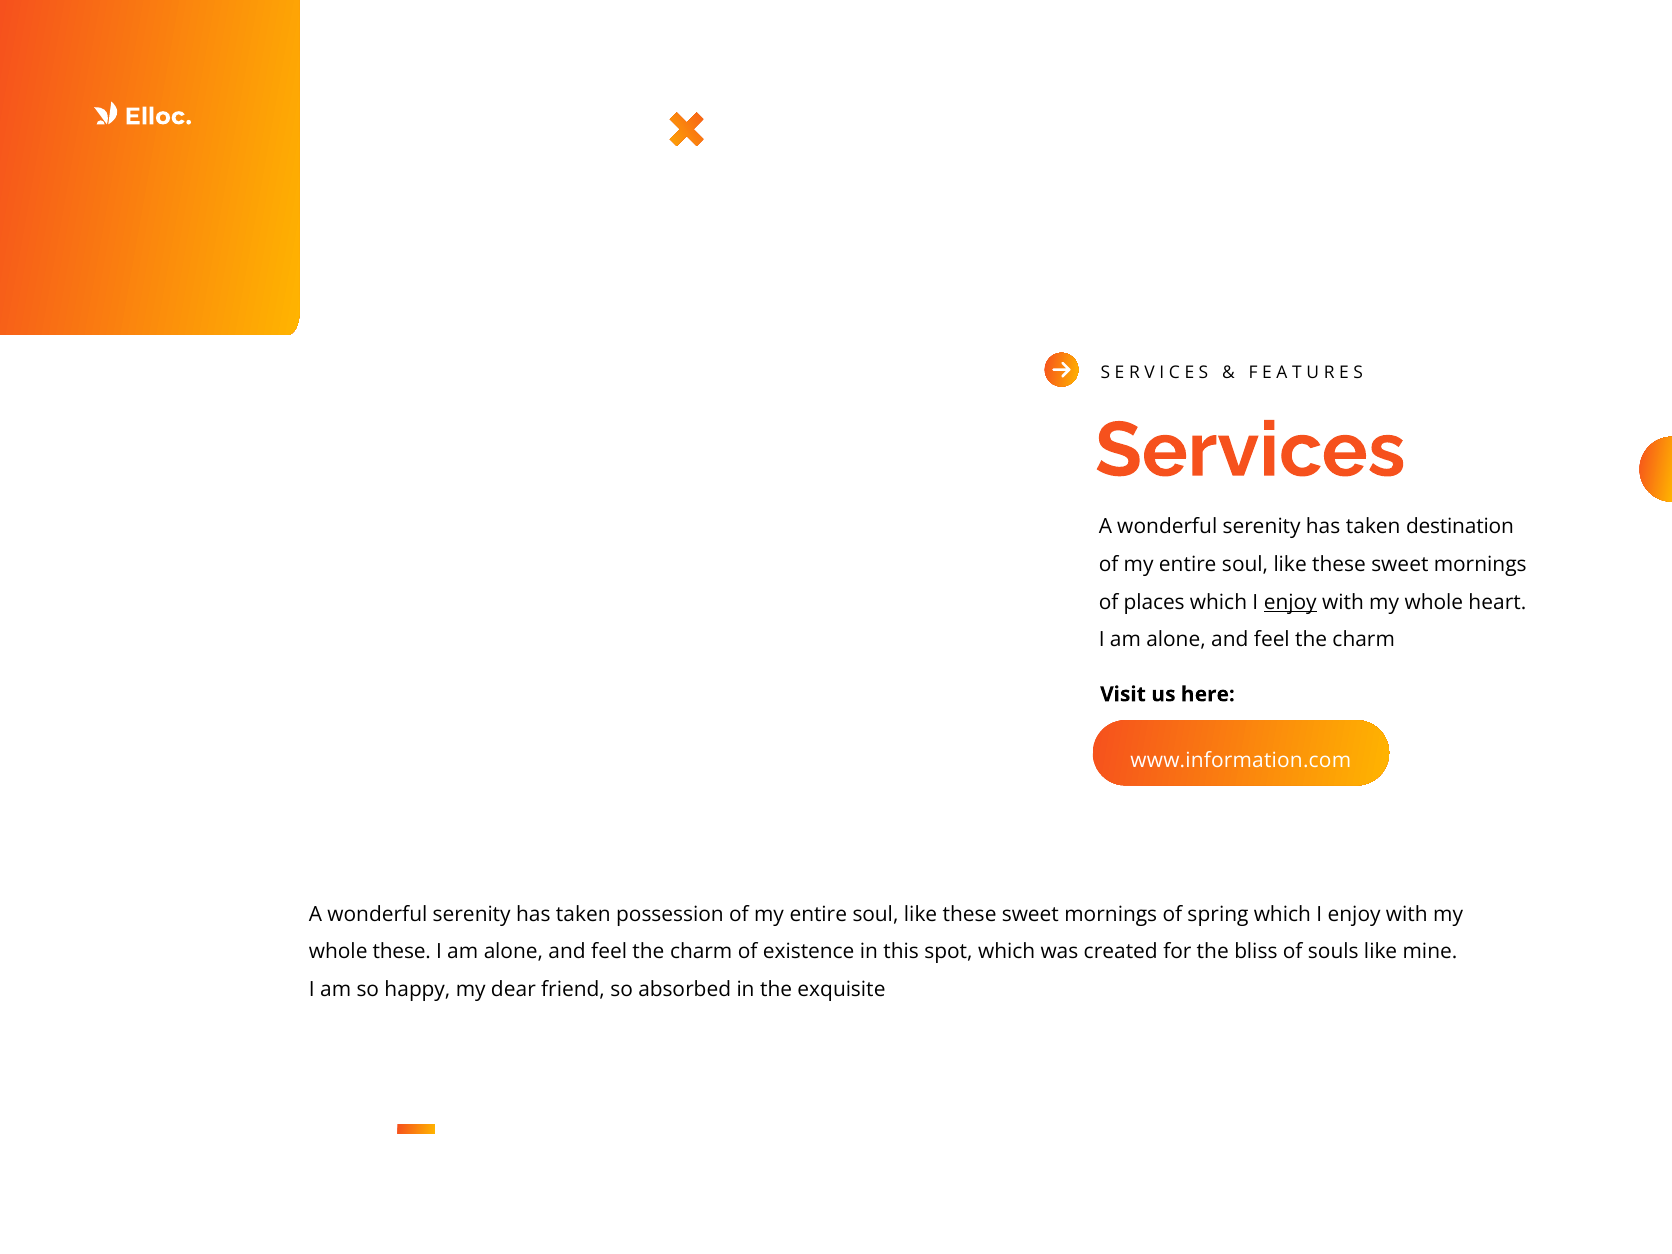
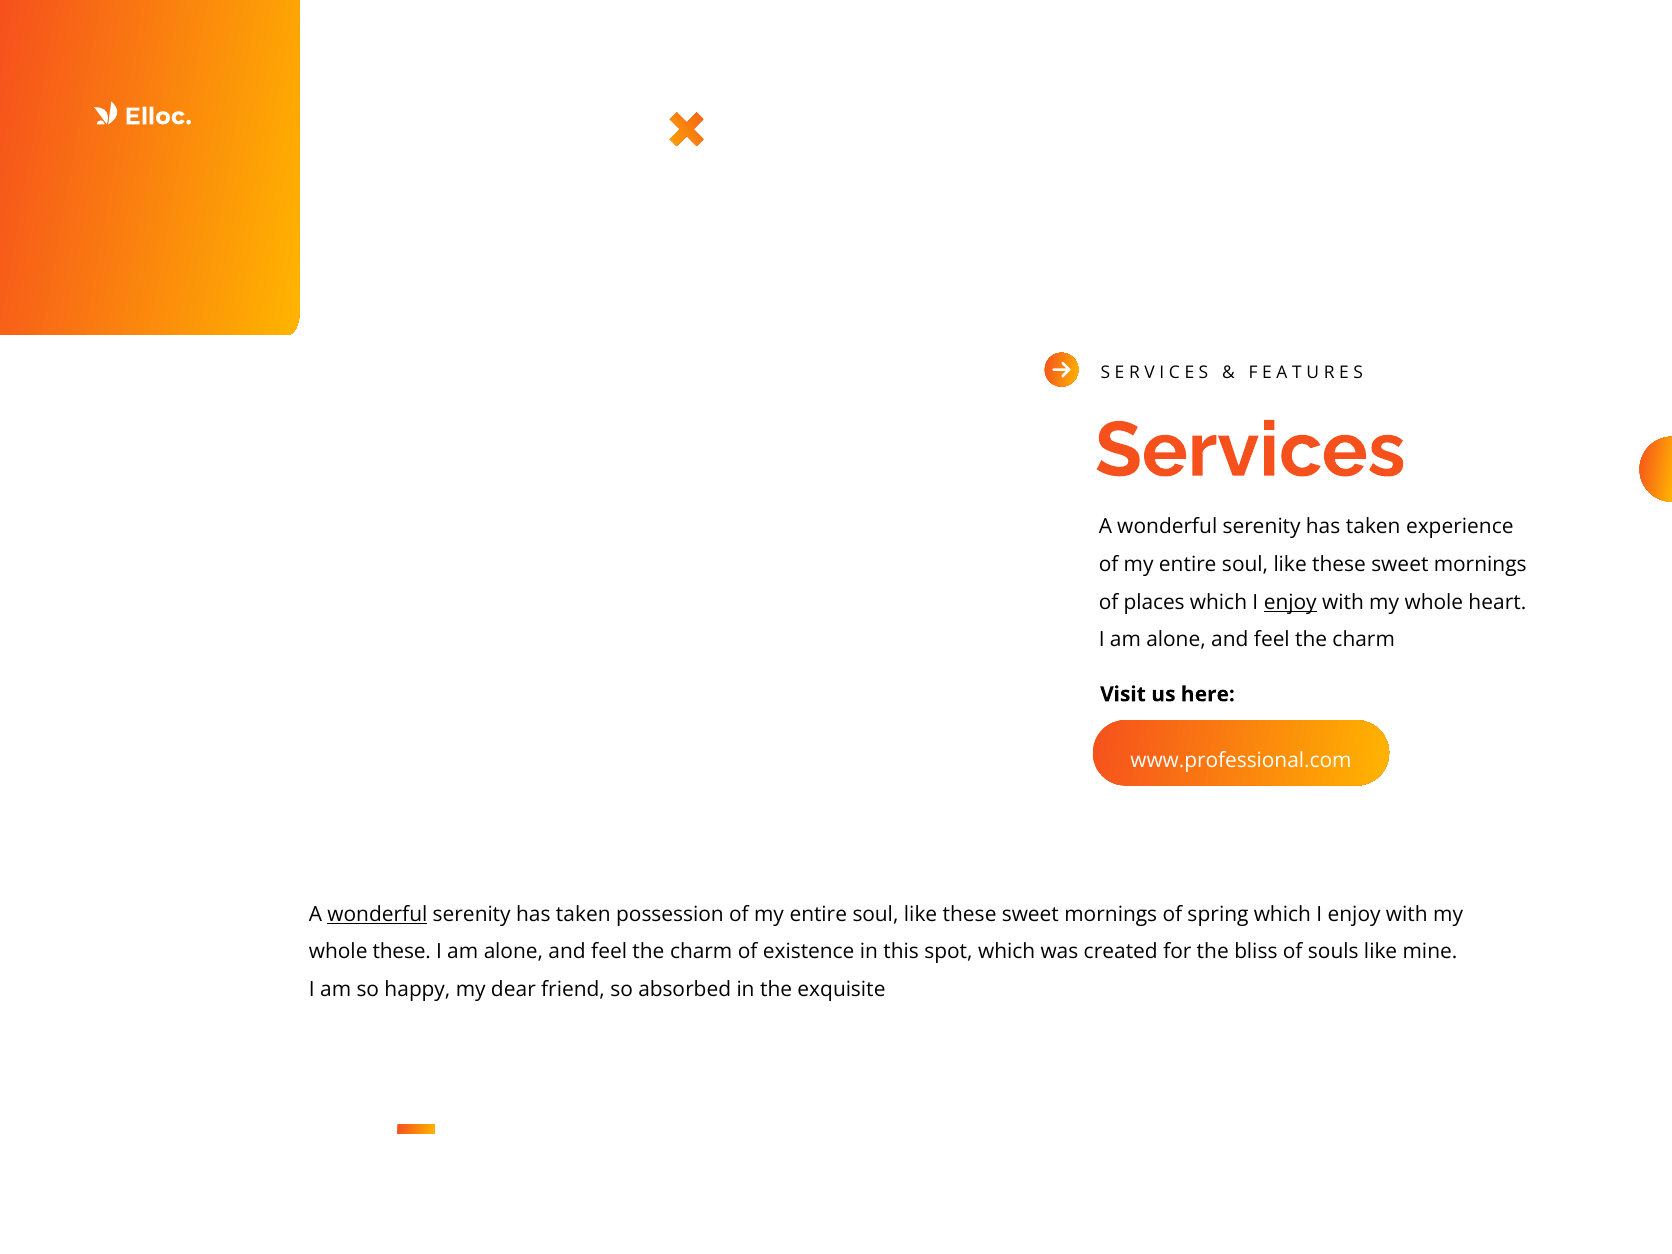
destination: destination -> experience
www.information.com: www.information.com -> www.professional.com
wonderful at (377, 914) underline: none -> present
